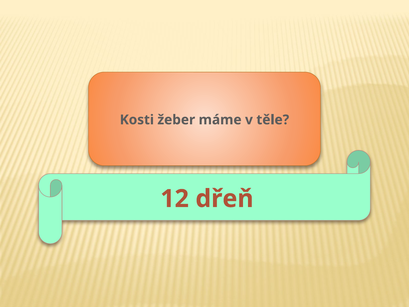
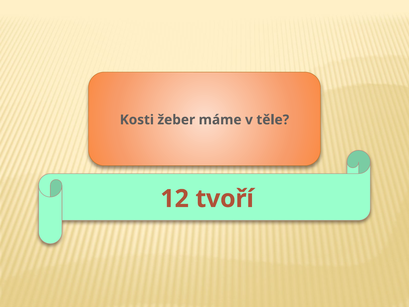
dřeň: dřeň -> tvoří
